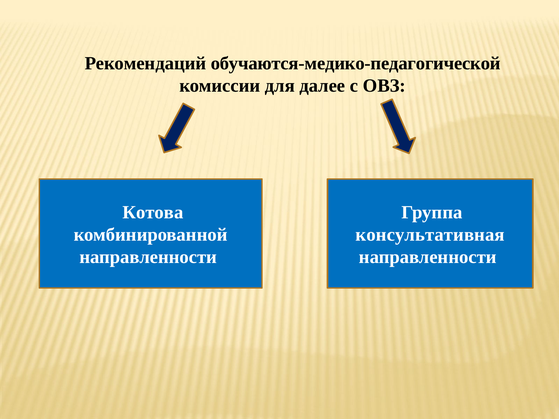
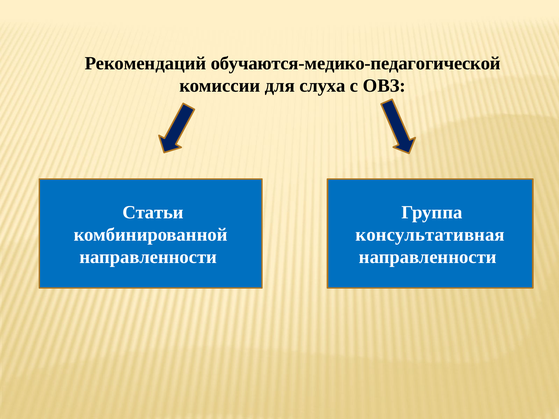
далее: далее -> слуха
Котова: Котова -> Статьи
